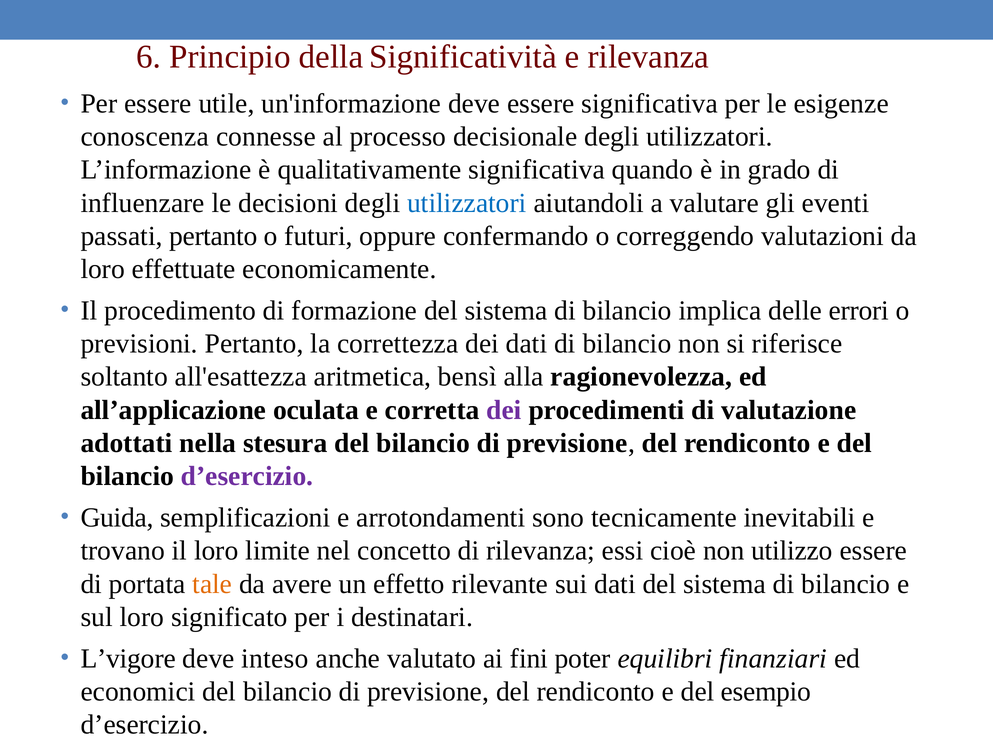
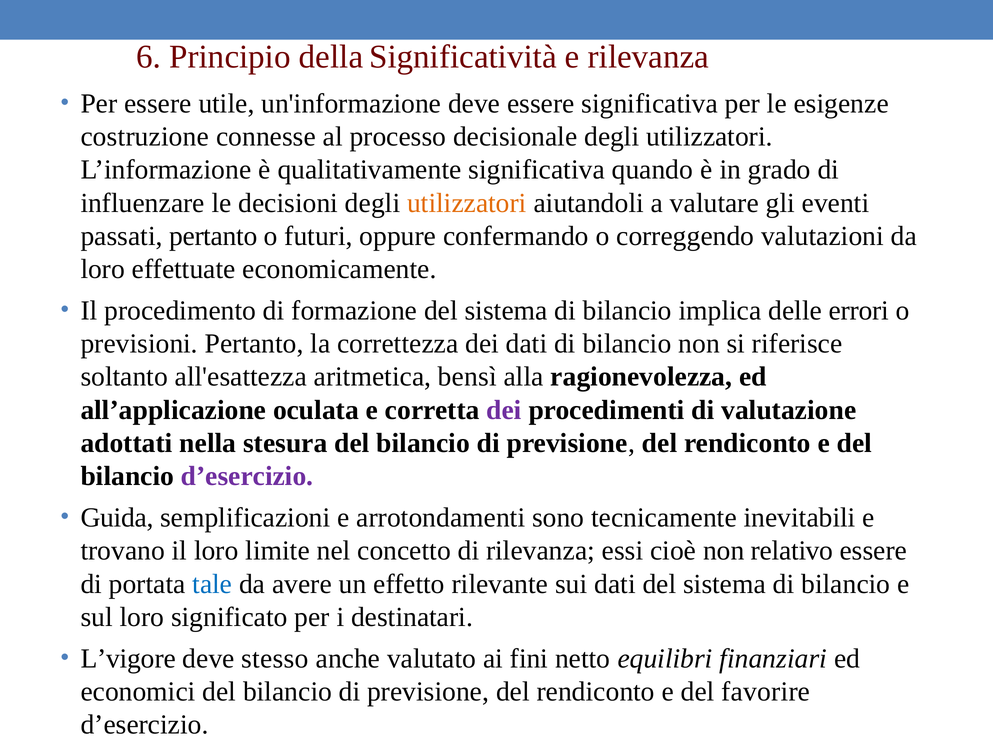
conoscenza: conoscenza -> costruzione
utilizzatori at (467, 203) colour: blue -> orange
utilizzo: utilizzo -> relativo
tale colour: orange -> blue
inteso: inteso -> stesso
poter: poter -> netto
esempio: esempio -> favorire
